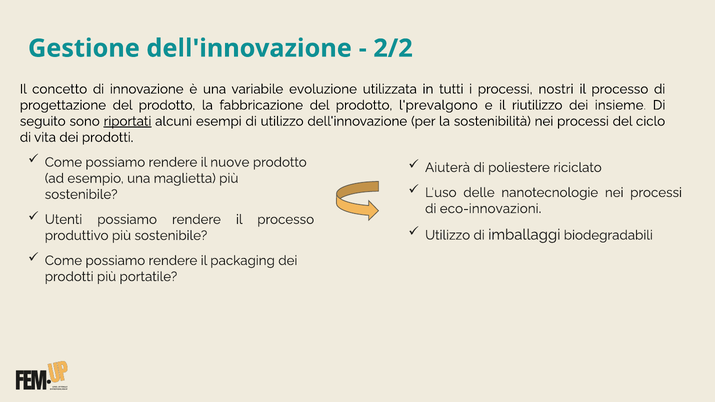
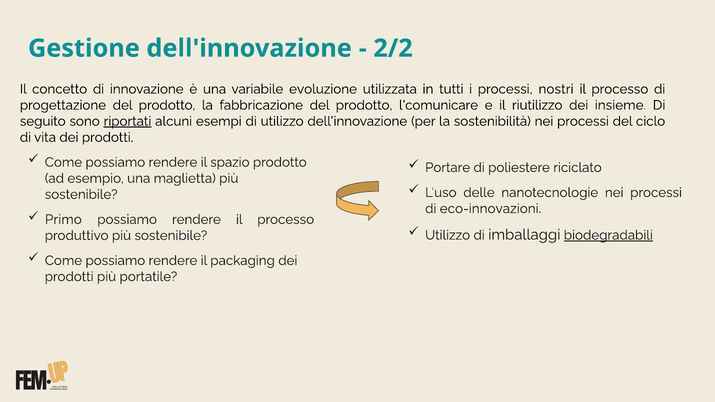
l'prevalgono: l'prevalgono -> l'comunicare
nuove: nuove -> spazio
Aiuterà: Aiuterà -> Portare
Utenti: Utenti -> Primo
biodegradabili underline: none -> present
